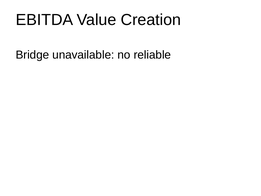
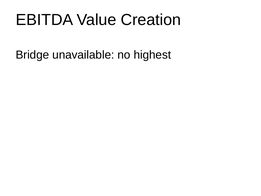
reliable: reliable -> highest
